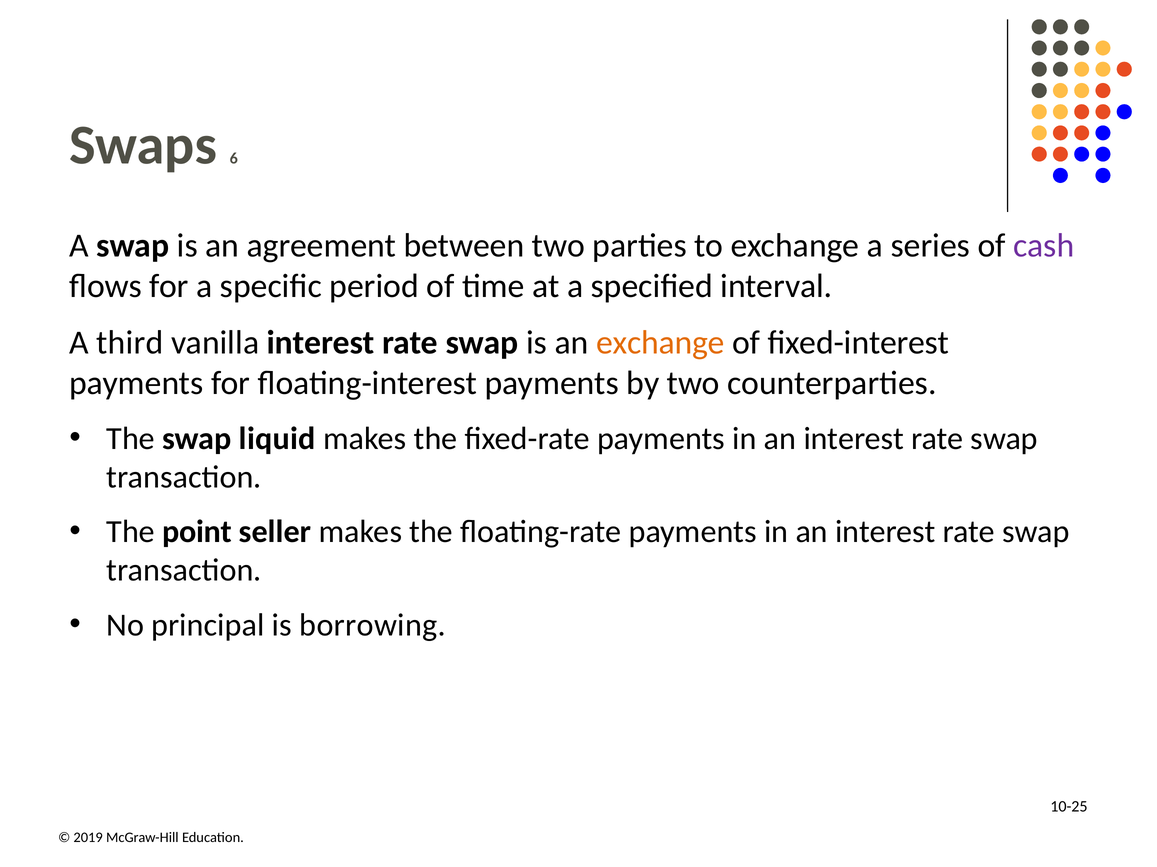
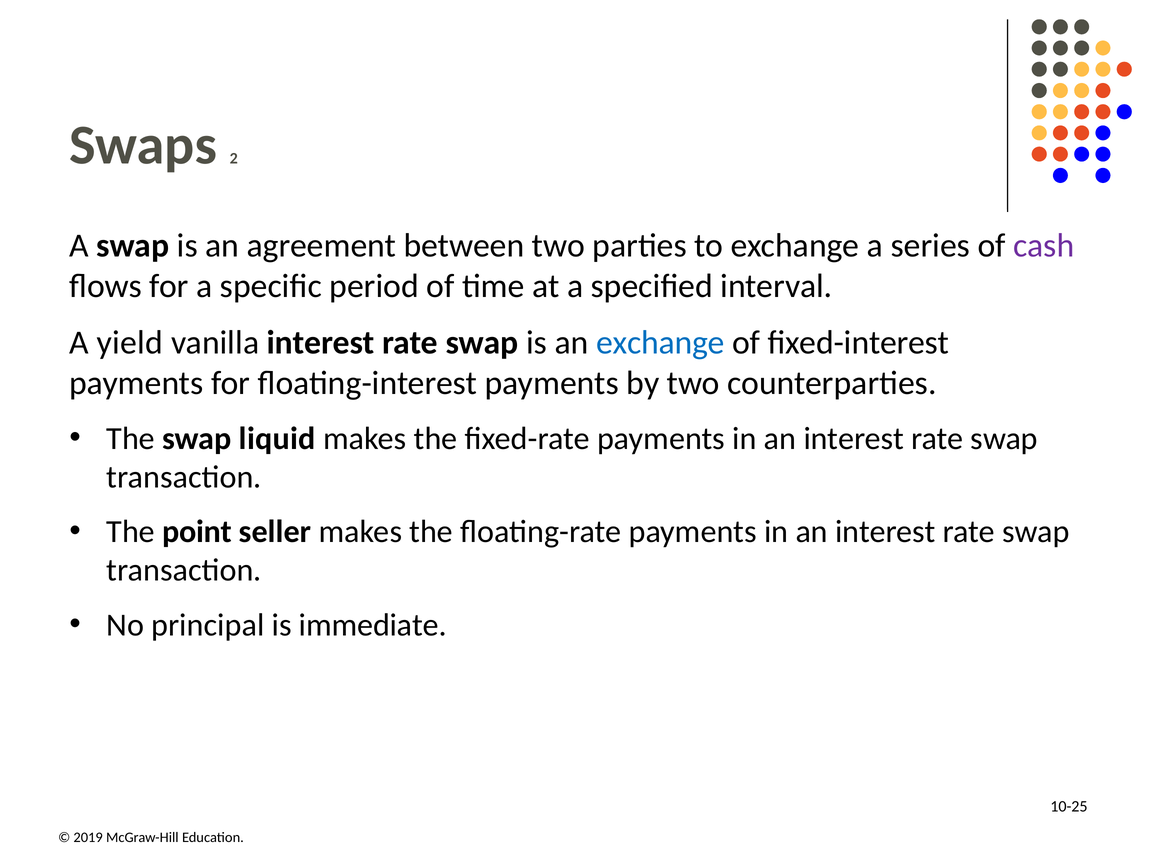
6: 6 -> 2
third: third -> yield
exchange at (660, 343) colour: orange -> blue
borrowing: borrowing -> immediate
